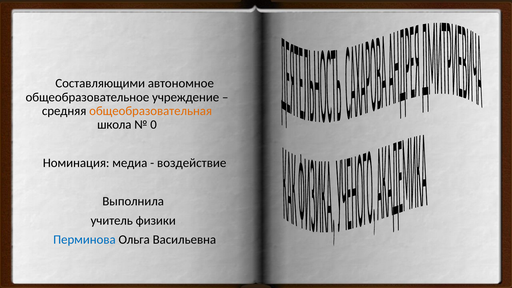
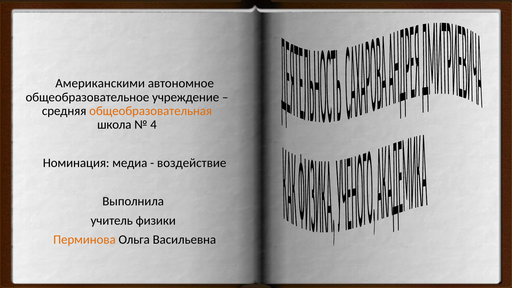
Составляющими: Составляющими -> Американскими
0: 0 -> 4
Перминова colour: blue -> orange
